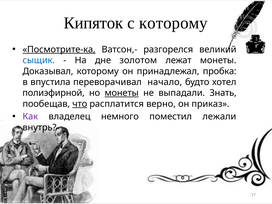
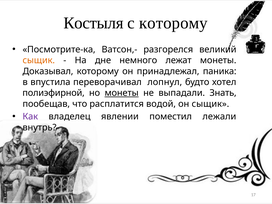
Кипяток: Кипяток -> Костыля
Посмотрите-ка underline: present -> none
сыщик at (39, 60) colour: blue -> orange
золотом: золотом -> немного
пробка: пробка -> паника
начало: начало -> лопнул
что underline: present -> none
верно: верно -> водой
он приказ: приказ -> сыщик
немного: немного -> явлении
